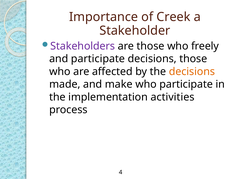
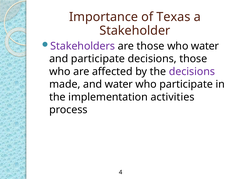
Creek: Creek -> Texas
who freely: freely -> water
decisions at (192, 71) colour: orange -> purple
and make: make -> water
